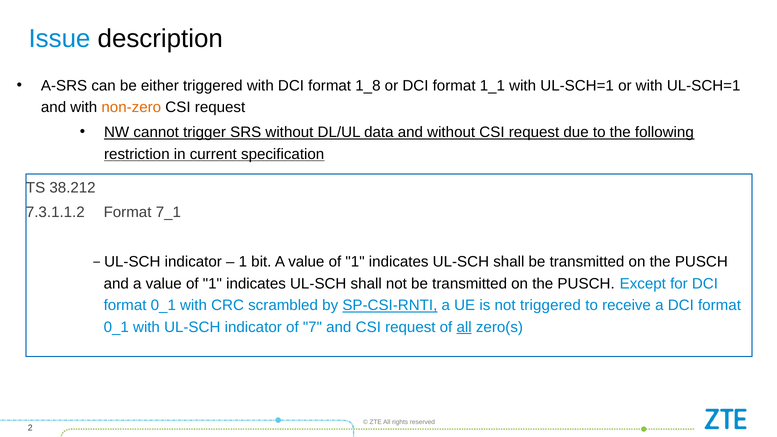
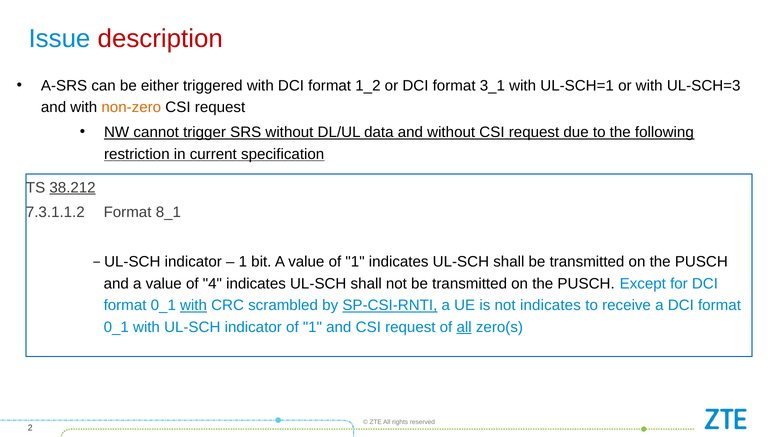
description colour: black -> red
1_8: 1_8 -> 1_2
1_1: 1_1 -> 3_1
or with UL-SCH=1: UL-SCH=1 -> UL-SCH=3
38.212 underline: none -> present
7_1: 7_1 -> 8_1
1 at (212, 284): 1 -> 4
with at (193, 305) underline: none -> present
not triggered: triggered -> indicates
indicator of 7: 7 -> 1
